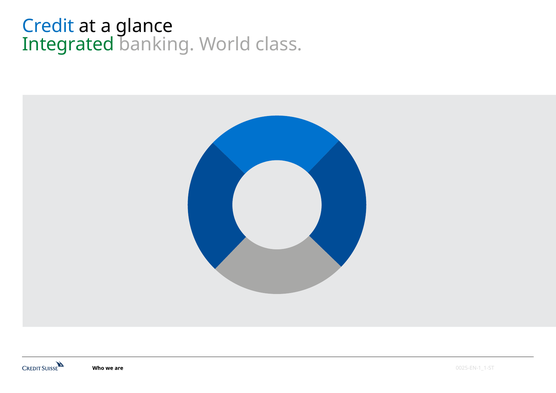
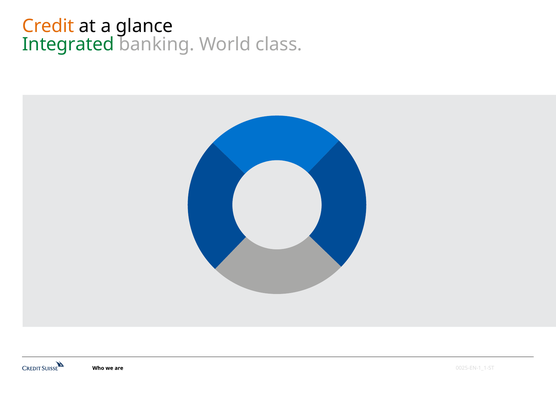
Credit colour: blue -> orange
